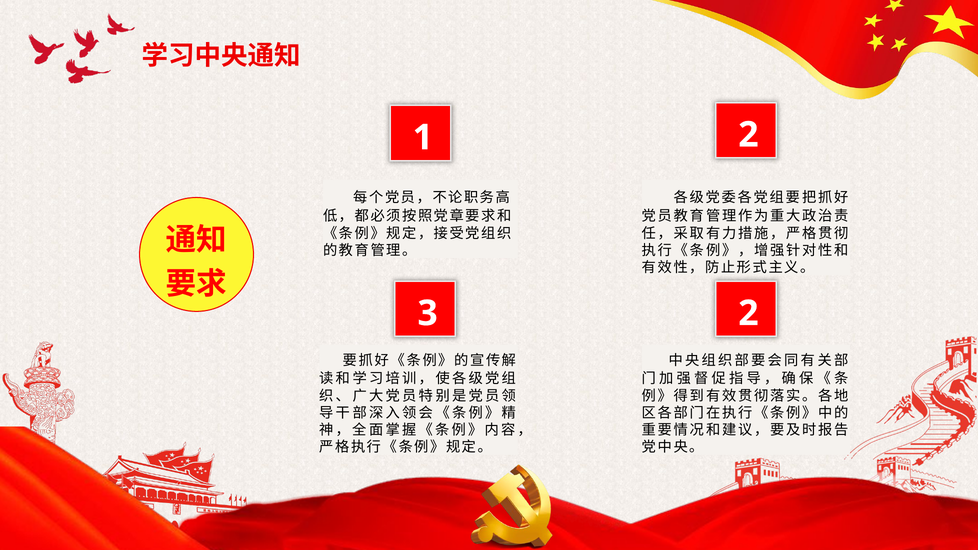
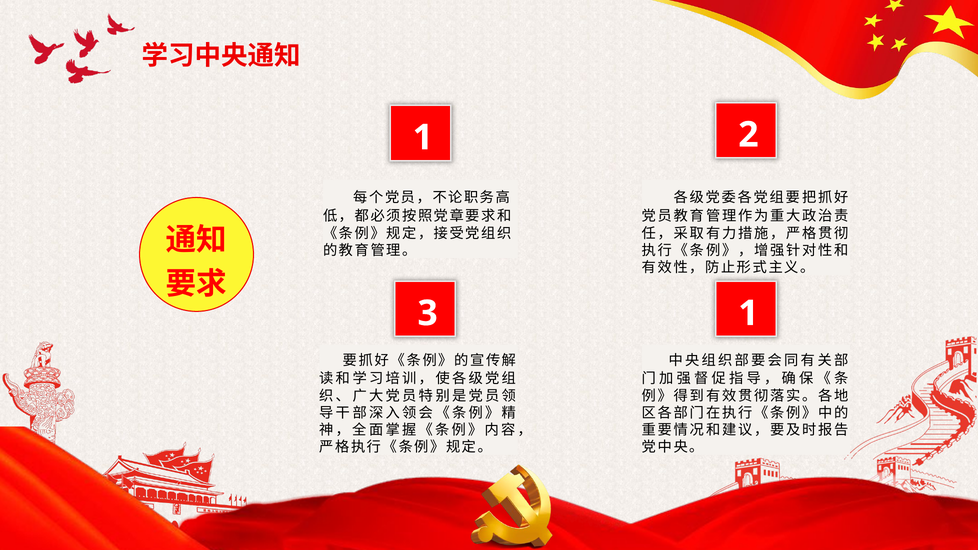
3 2: 2 -> 1
